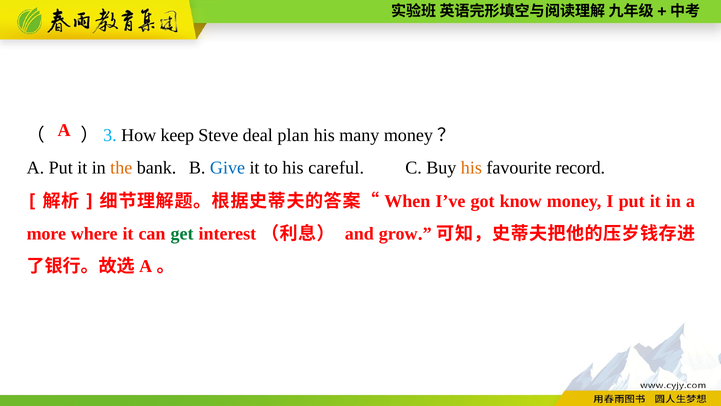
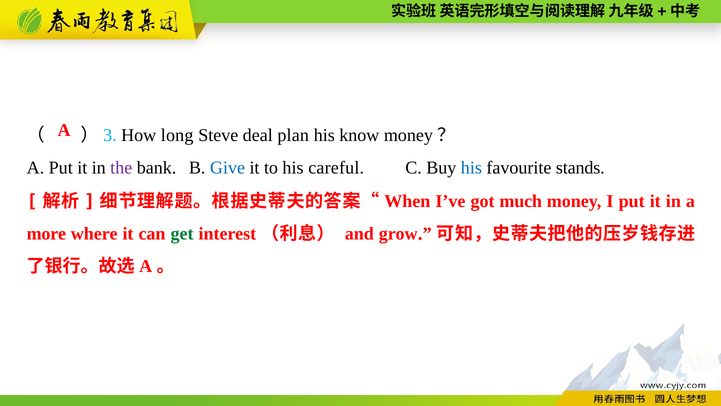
keep: keep -> long
many: many -> know
the colour: orange -> purple
his at (471, 167) colour: orange -> blue
record: record -> stands
know: know -> much
